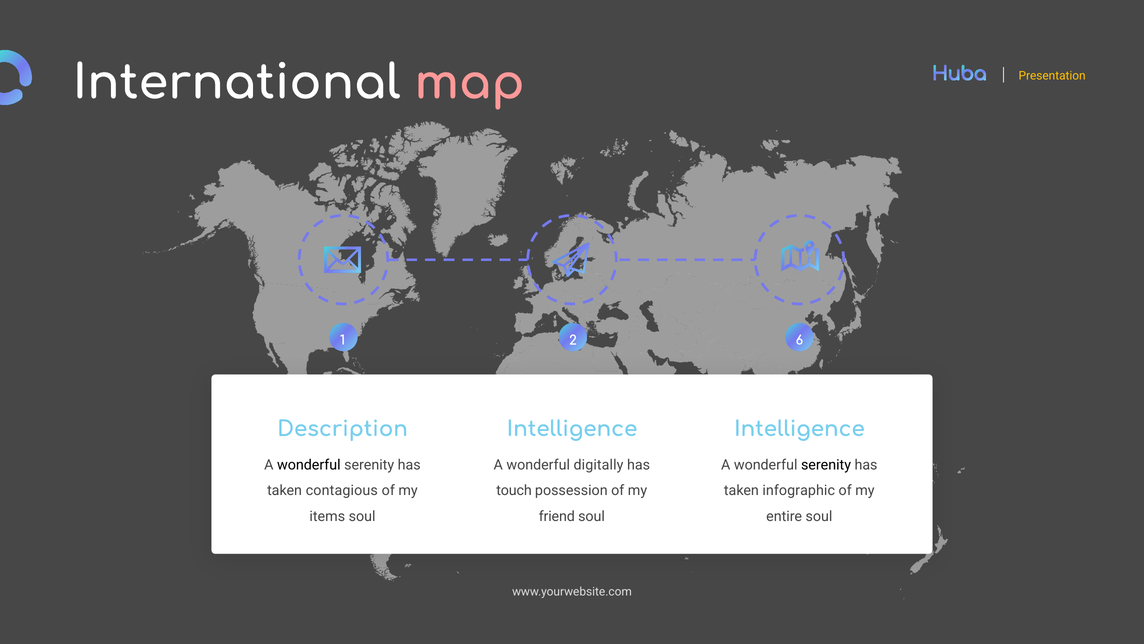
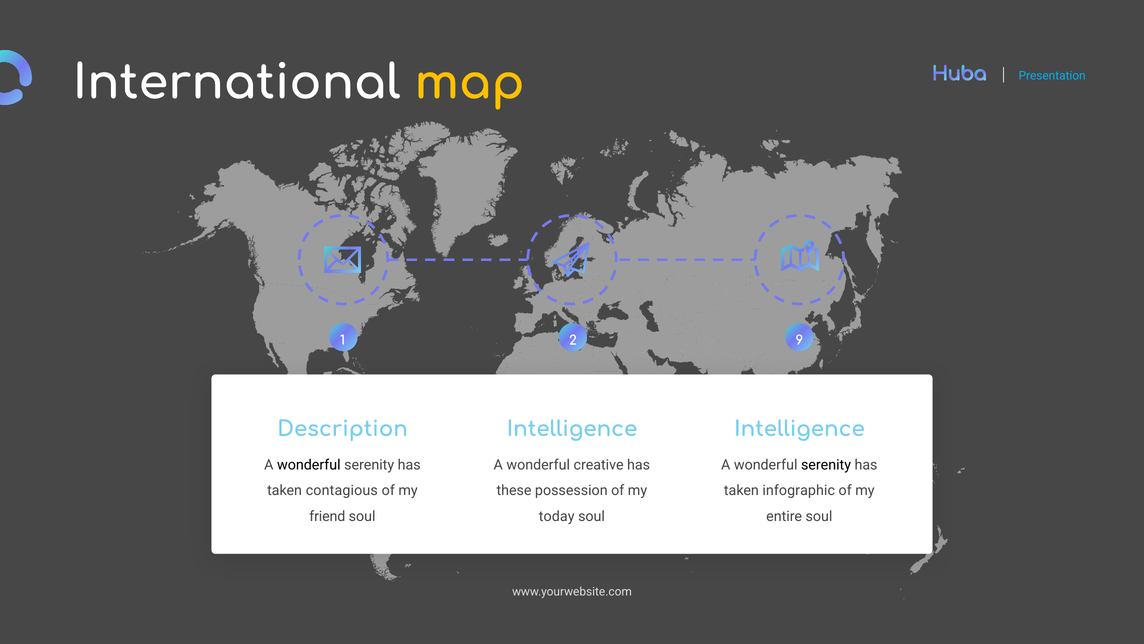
map colour: pink -> yellow
Presentation colour: yellow -> light blue
6: 6 -> 9
digitally: digitally -> creative
touch: touch -> these
items: items -> friend
friend: friend -> today
